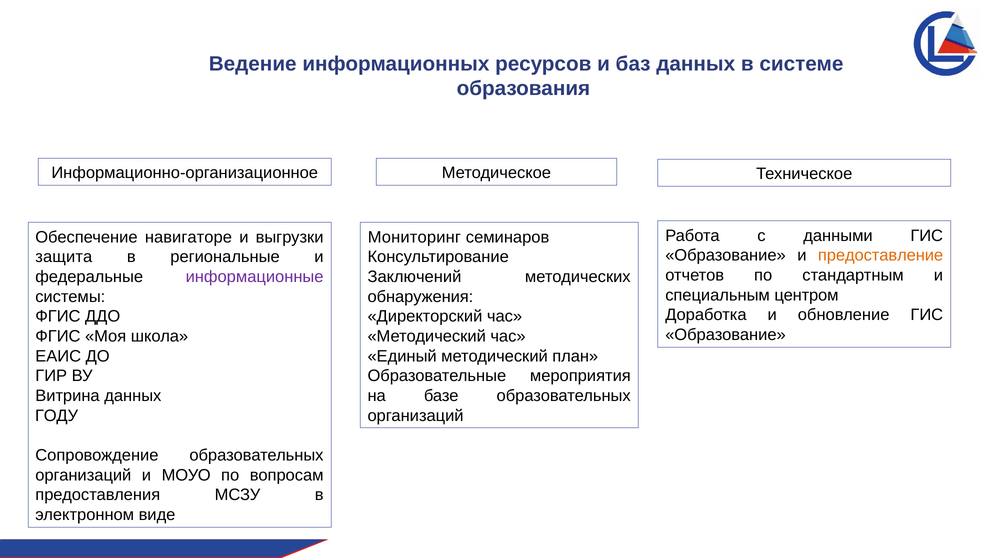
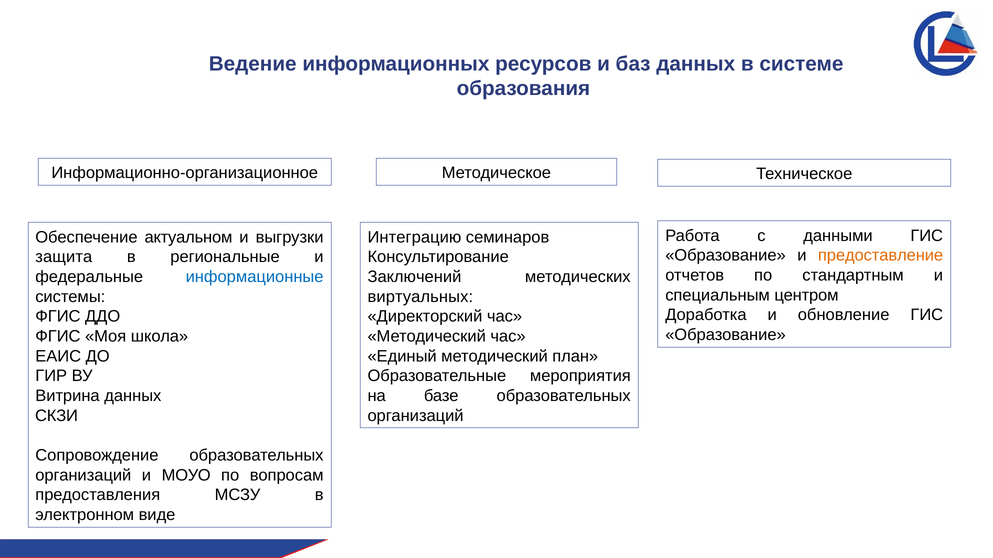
навигаторе: навигаторе -> актуальном
Мониторинг: Мониторинг -> Интеграцию
информационные colour: purple -> blue
обнаружения: обнаружения -> виртуальных
ГОДУ: ГОДУ -> СКЗИ
